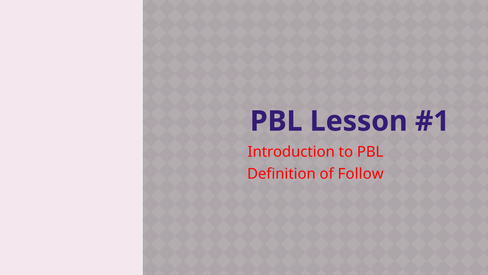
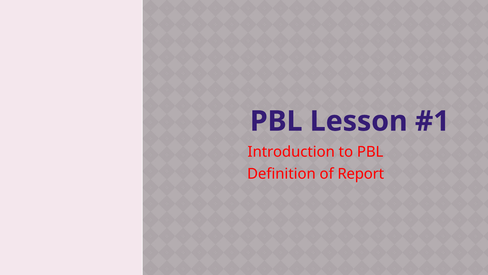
Follow: Follow -> Report
